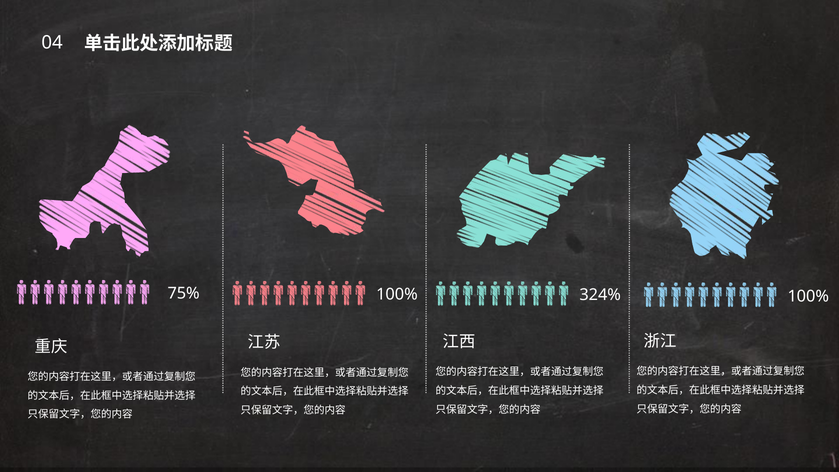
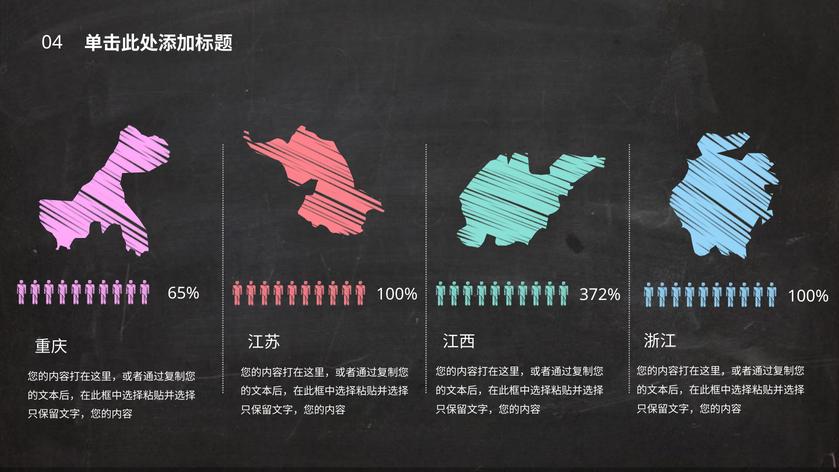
75%: 75% -> 65%
324%: 324% -> 372%
